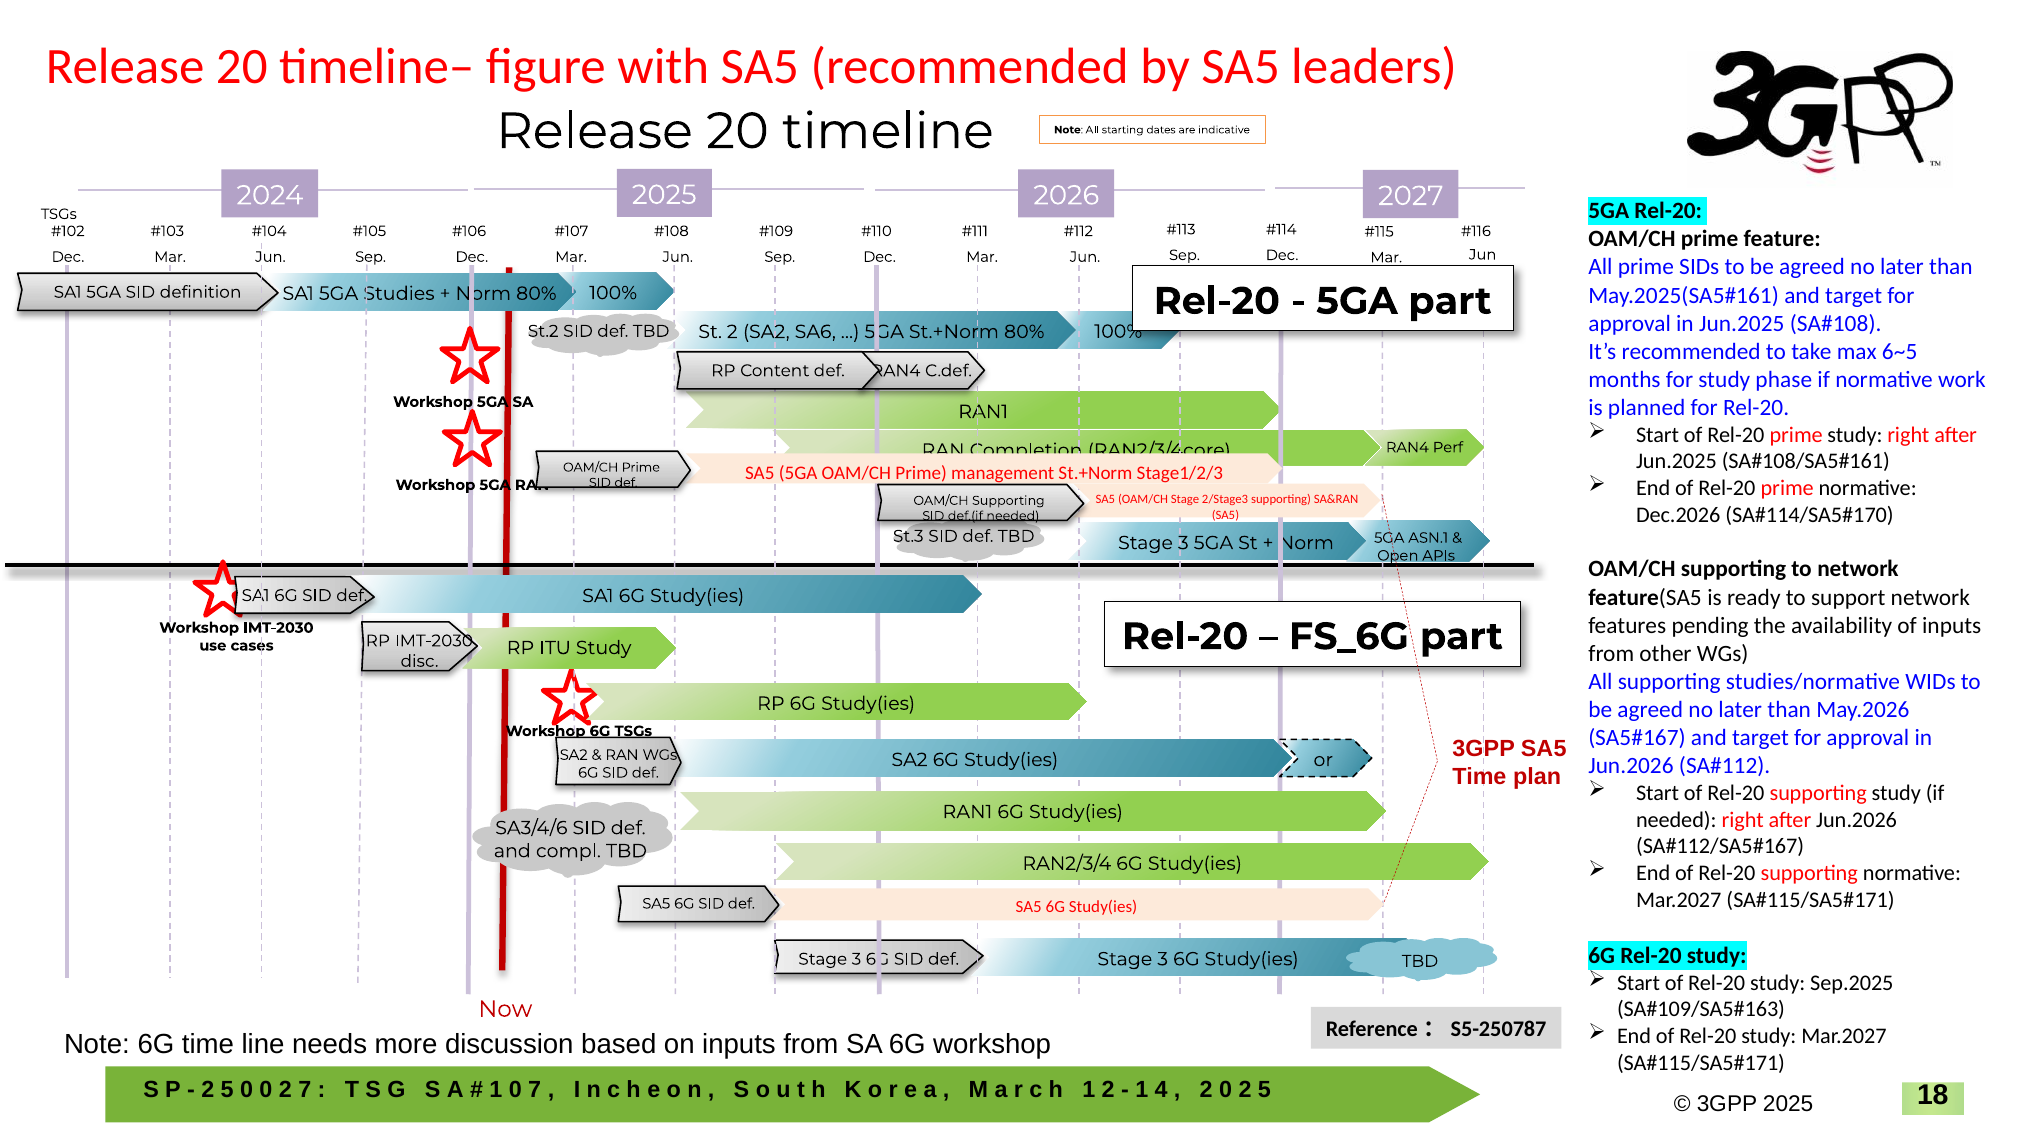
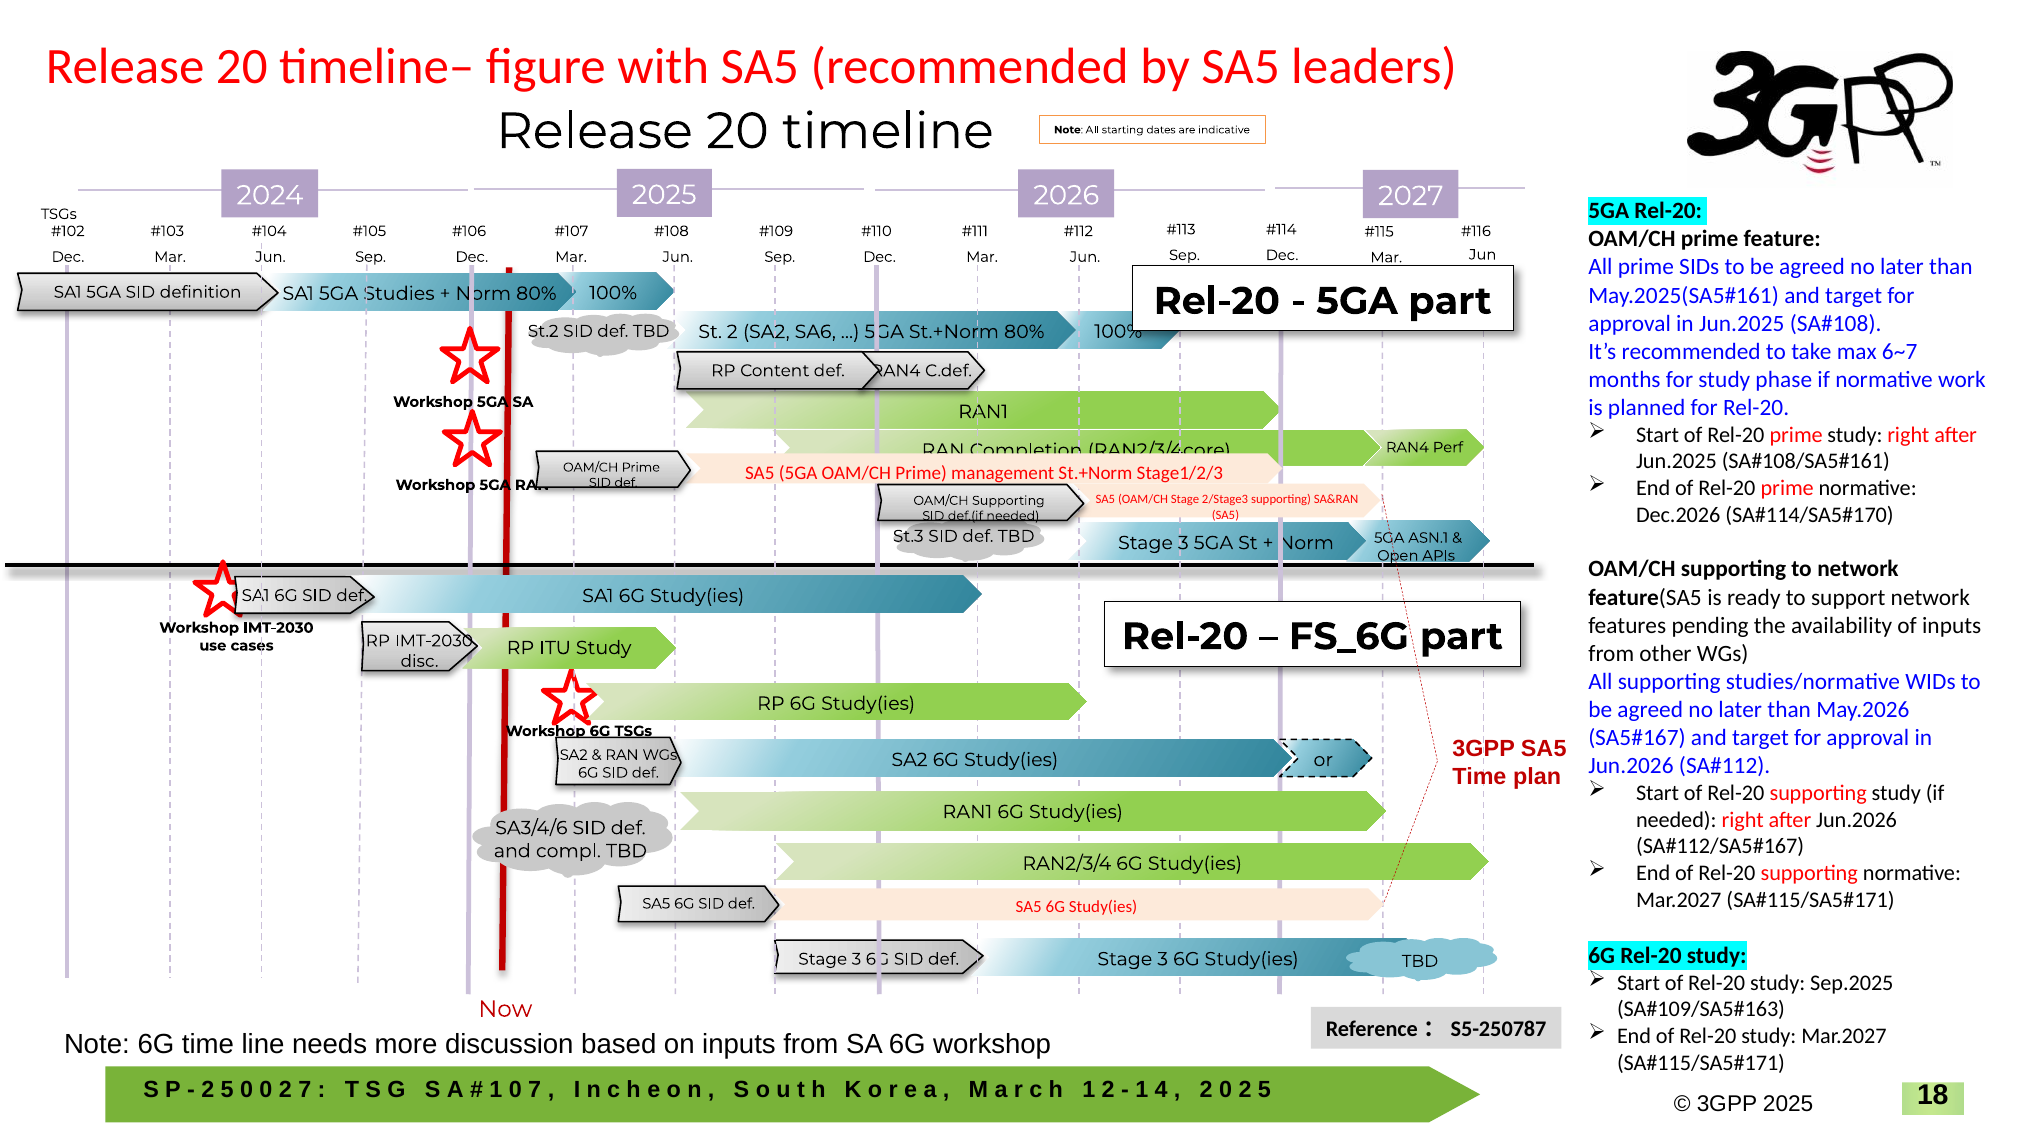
6~5: 6~5 -> 6~7
